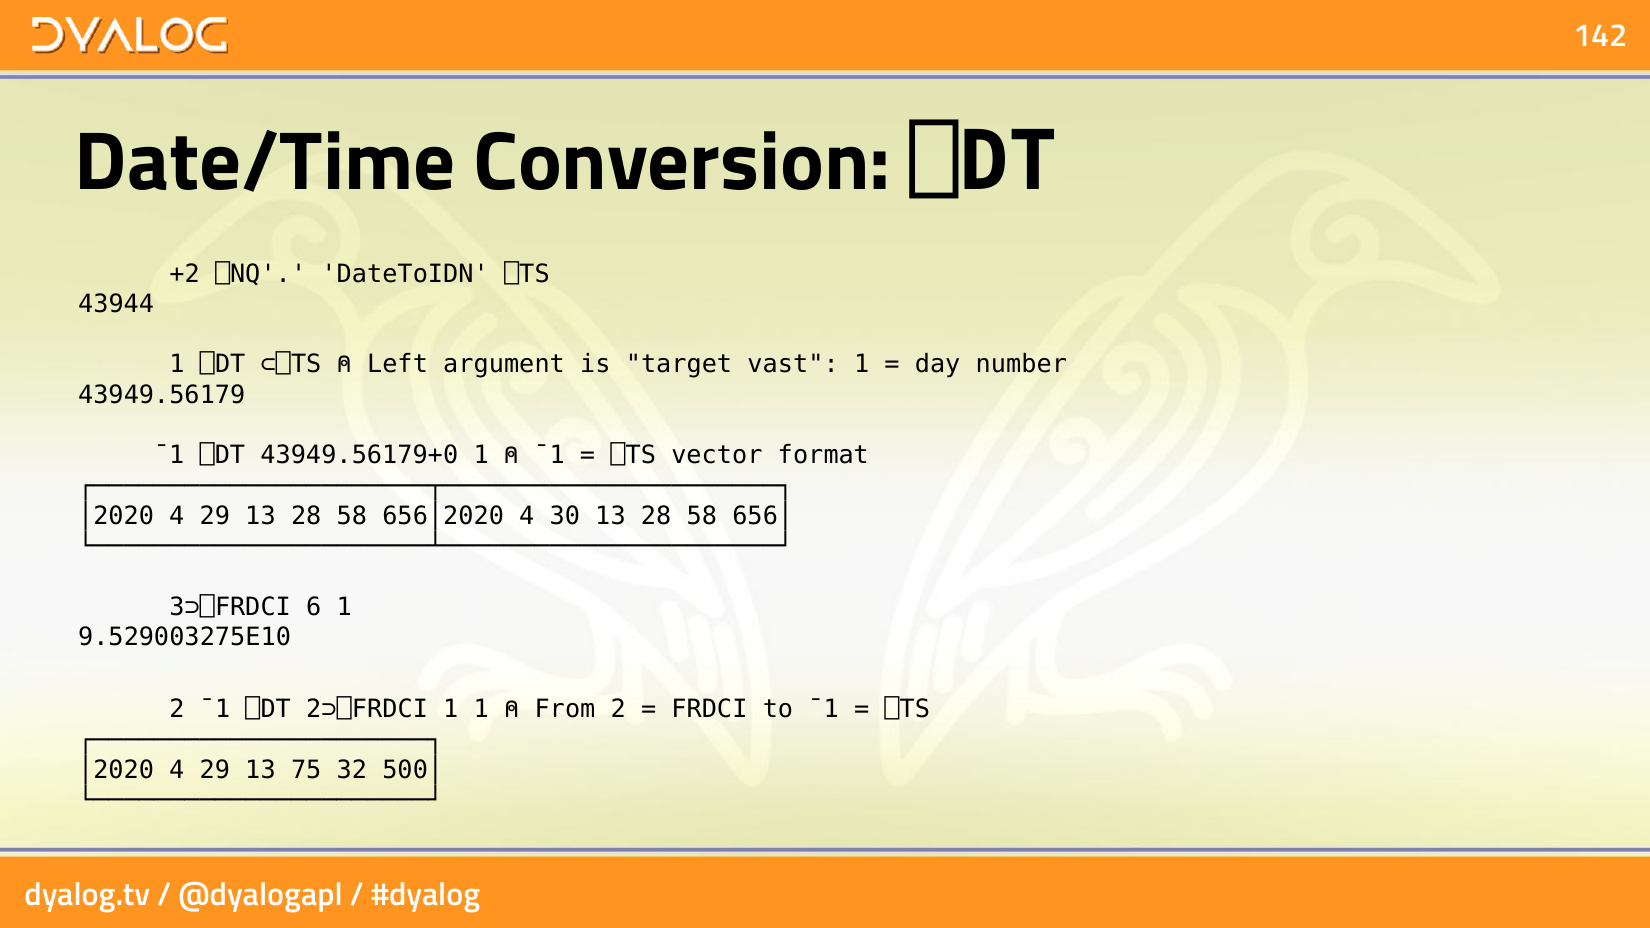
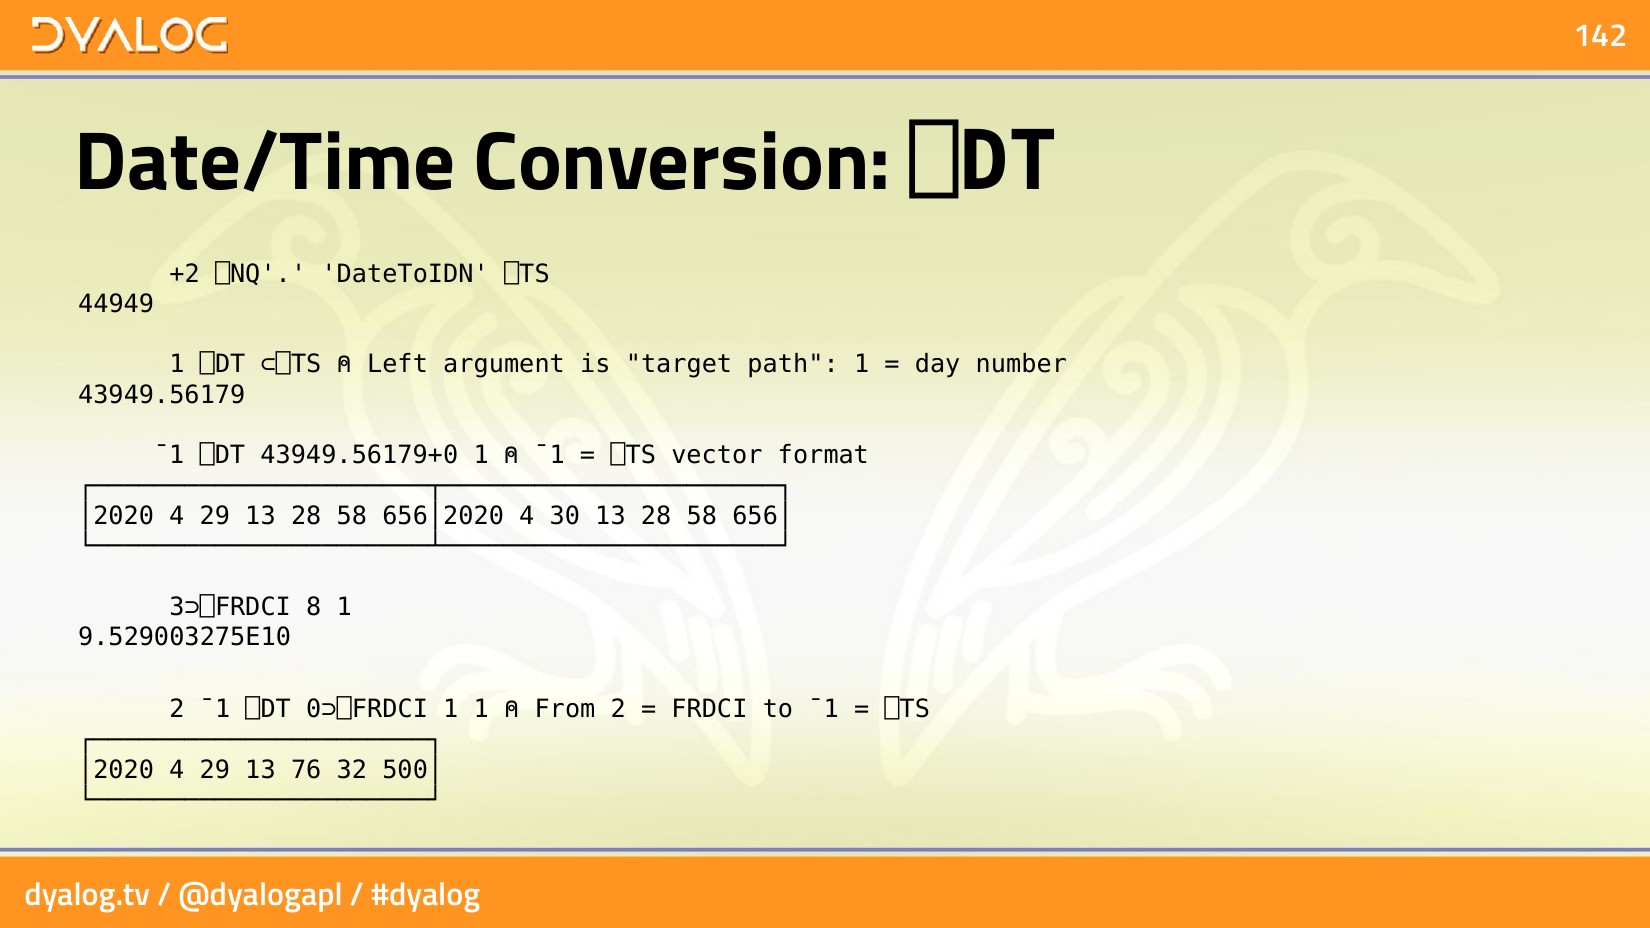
43944: 43944 -> 44949
vast: vast -> path
6: 6 -> 8
2⊃⎕FRDCI: 2⊃⎕FRDCI -> 0⊃⎕FRDCI
75: 75 -> 76
